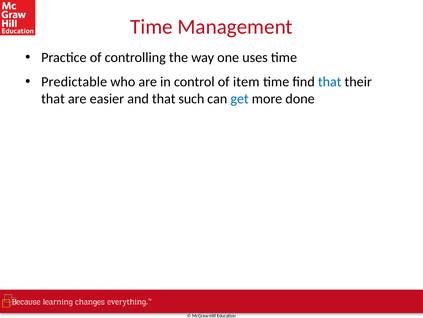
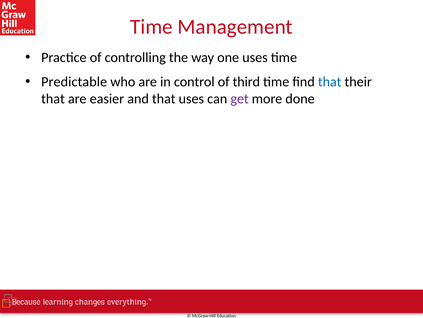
item: item -> third
that such: such -> uses
get colour: blue -> purple
